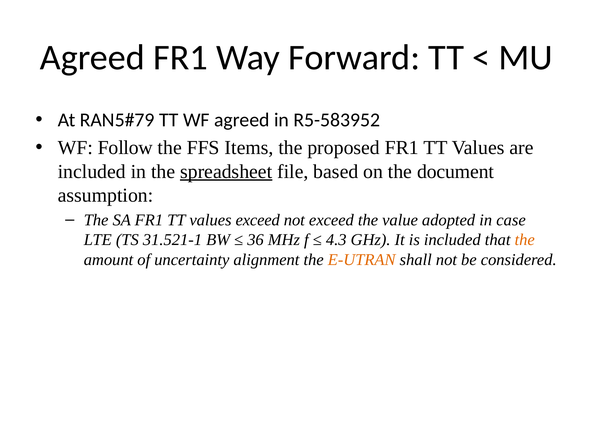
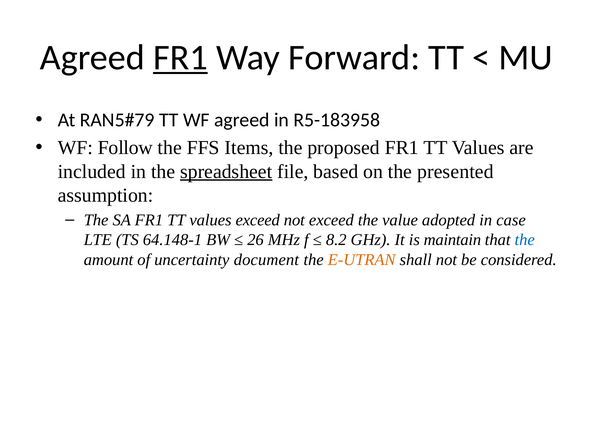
FR1 at (180, 57) underline: none -> present
R5-583952: R5-583952 -> R5-183958
document: document -> presented
31.521-1: 31.521-1 -> 64.148-1
36: 36 -> 26
4.3: 4.3 -> 8.2
is included: included -> maintain
the at (525, 240) colour: orange -> blue
alignment: alignment -> document
